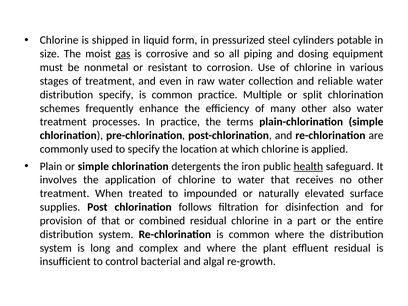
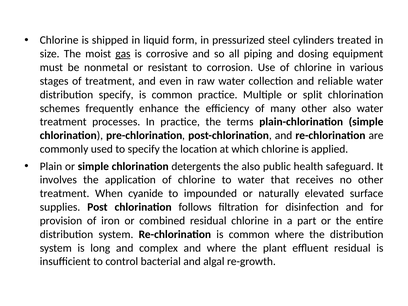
potable: potable -> treated
the iron: iron -> also
health underline: present -> none
treated: treated -> cyanide
of that: that -> iron
